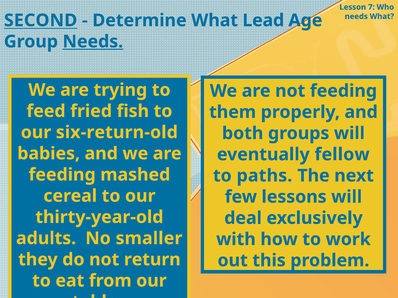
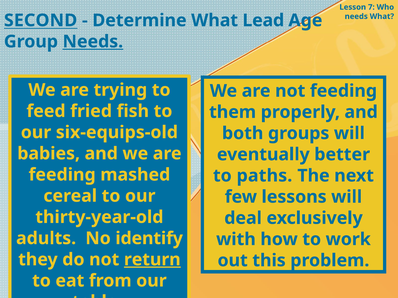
six-return-old: six-return-old -> six-equips-old
fellow: fellow -> better
smaller: smaller -> identify
return underline: none -> present
